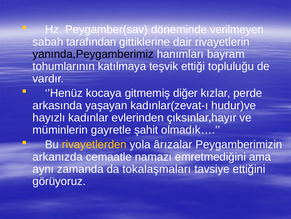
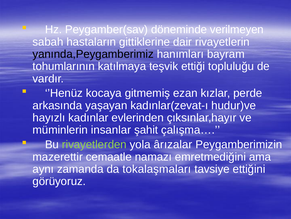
tarafından: tarafından -> hastaların
diğer: diğer -> ezan
gayretle: gayretle -> insanlar
olmadık…: olmadık… -> çalışma…
rivayetlerden colour: yellow -> light green
arkanızda: arkanızda -> mazerettir
